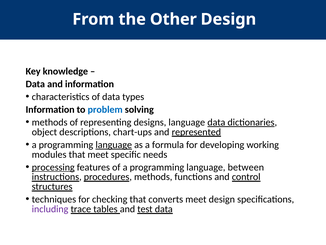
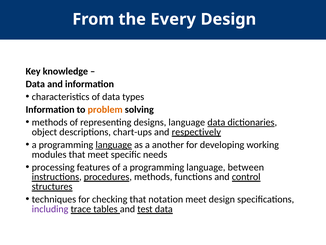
Other: Other -> Every
problem colour: blue -> orange
represented: represented -> respectively
formula: formula -> another
processing underline: present -> none
converts: converts -> notation
